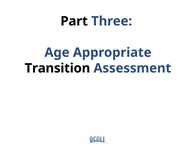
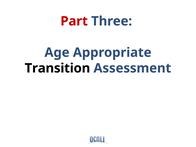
Part colour: black -> red
